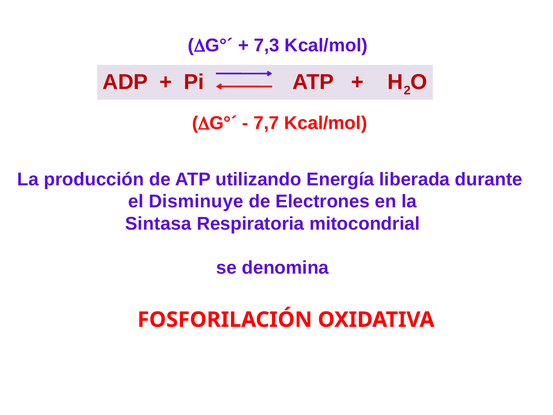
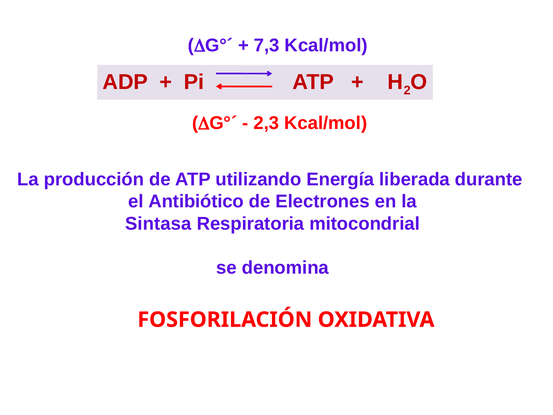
7,7: 7,7 -> 2,3
Disminuye: Disminuye -> Antibiótico
